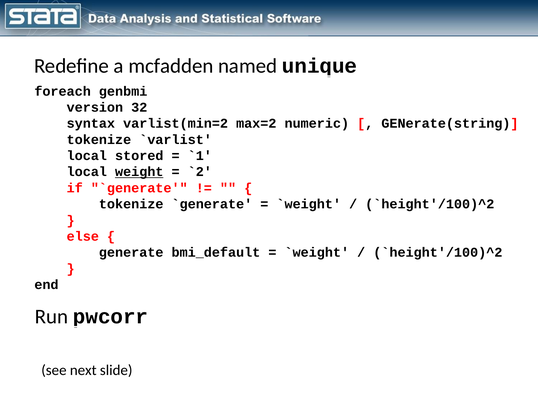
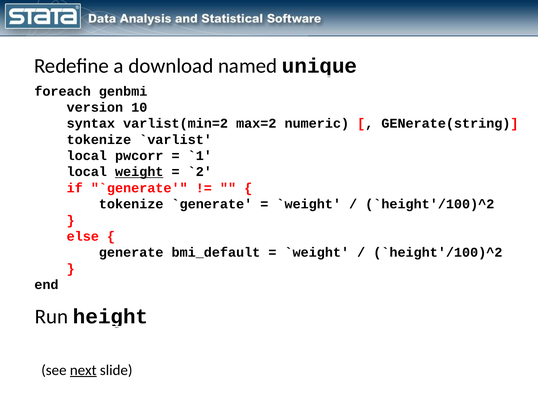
mcfadden: mcfadden -> download
32: 32 -> 10
stored: stored -> pwcorr
pwcorr: pwcorr -> height
next underline: none -> present
